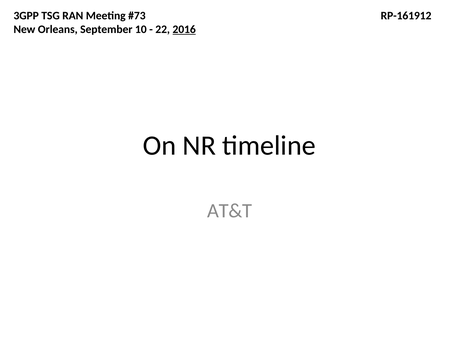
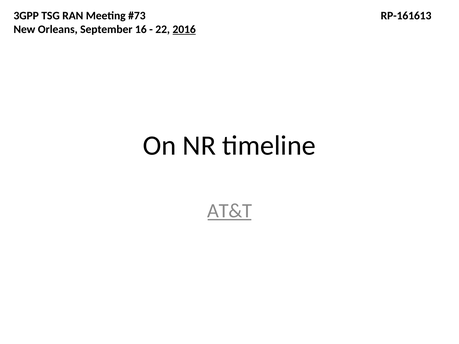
RP-161912: RP-161912 -> RP-161613
10: 10 -> 16
AT&T underline: none -> present
